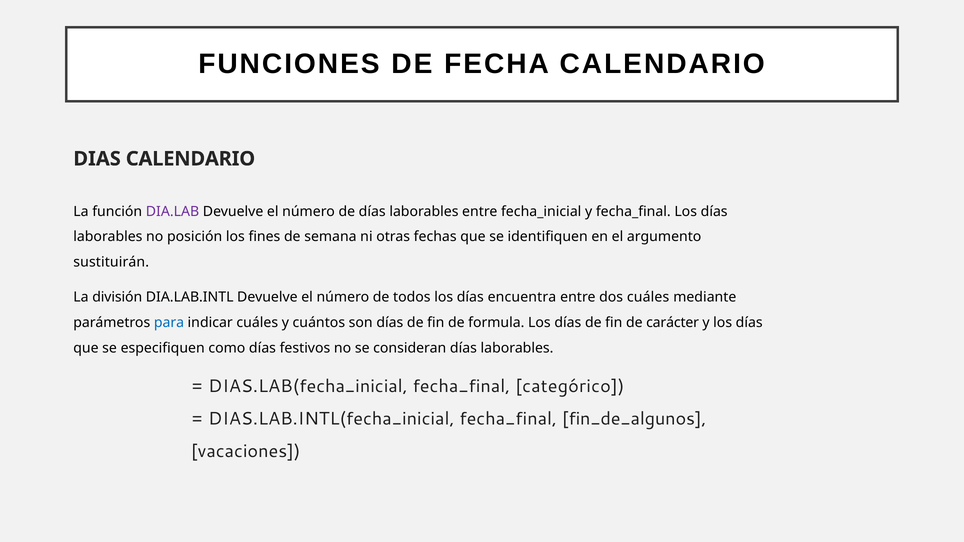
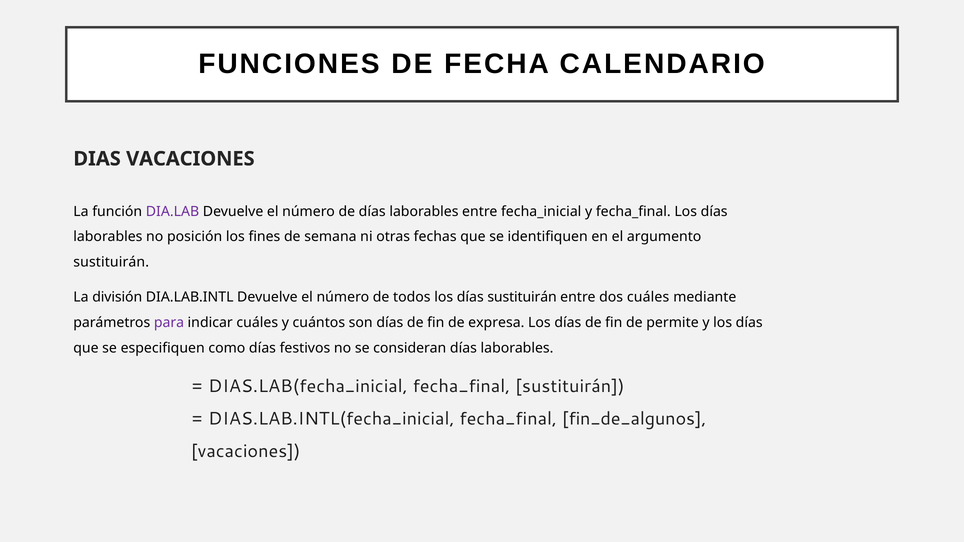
DIAS CALENDARIO: CALENDARIO -> VACACIONES
días encuentra: encuentra -> sustituirán
para colour: blue -> purple
formula: formula -> expresa
carácter: carácter -> permite
fecha_final categórico: categórico -> sustituirán
